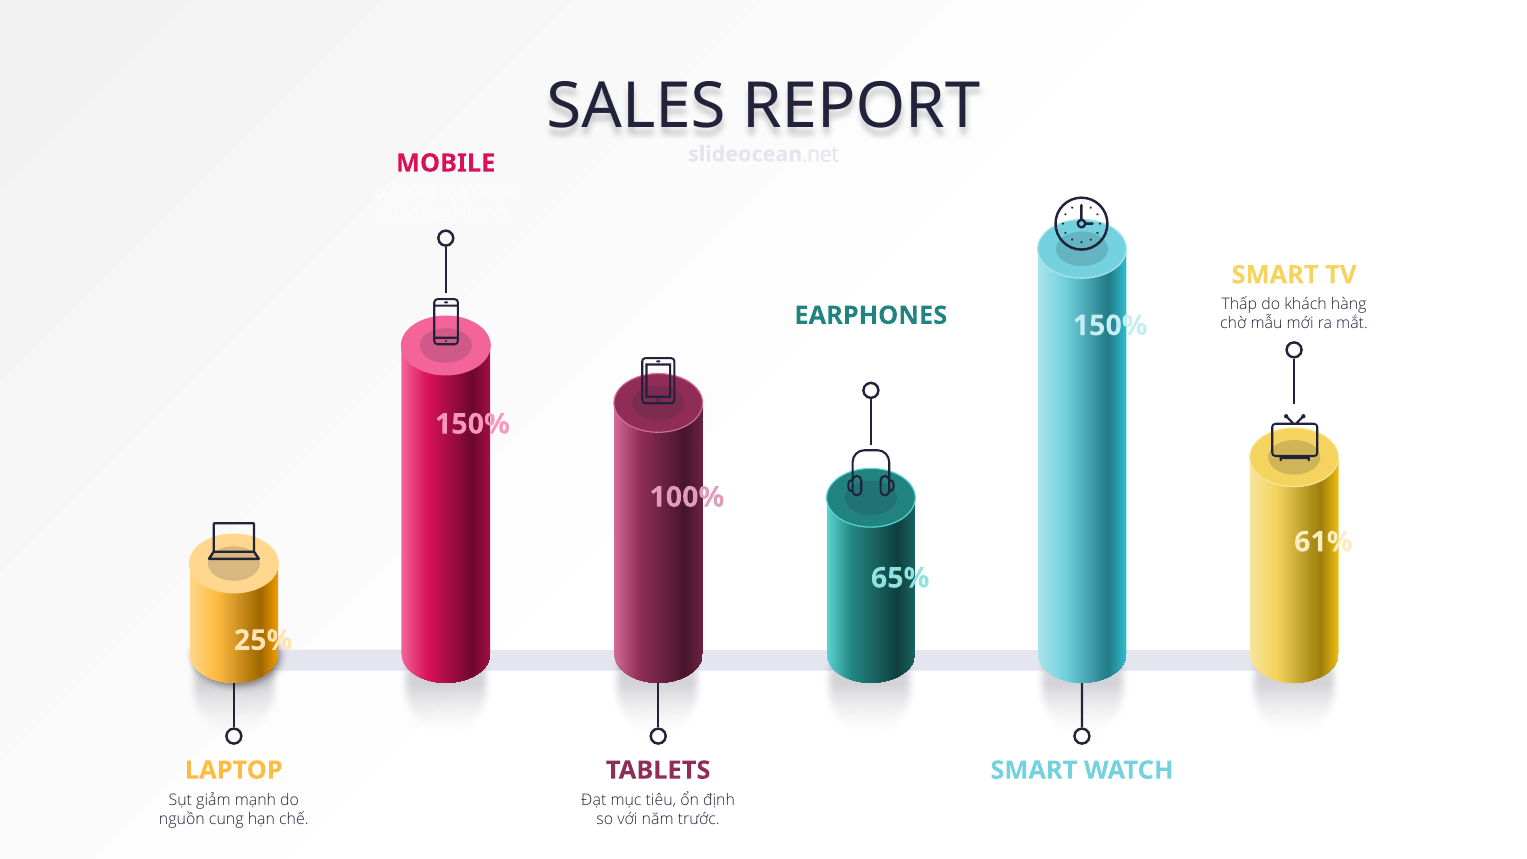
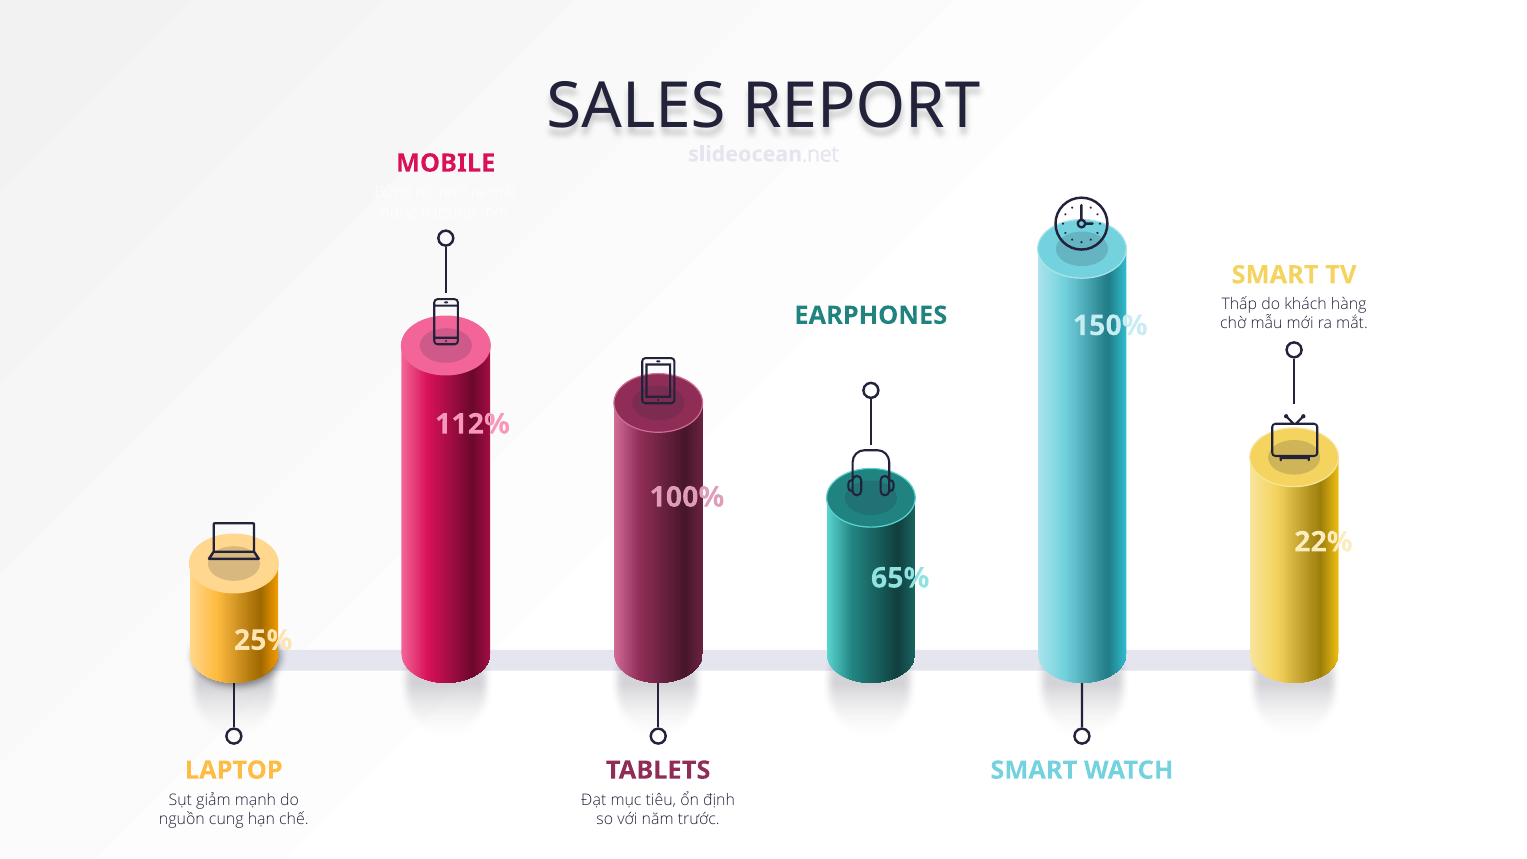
150% at (472, 424): 150% -> 112%
61%: 61% -> 22%
